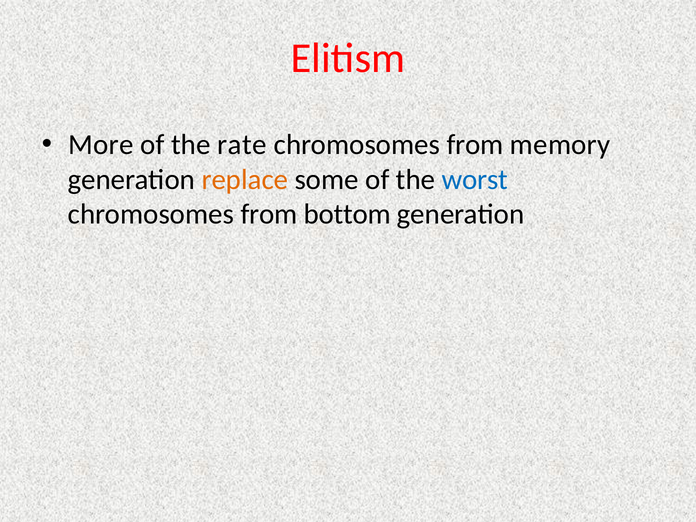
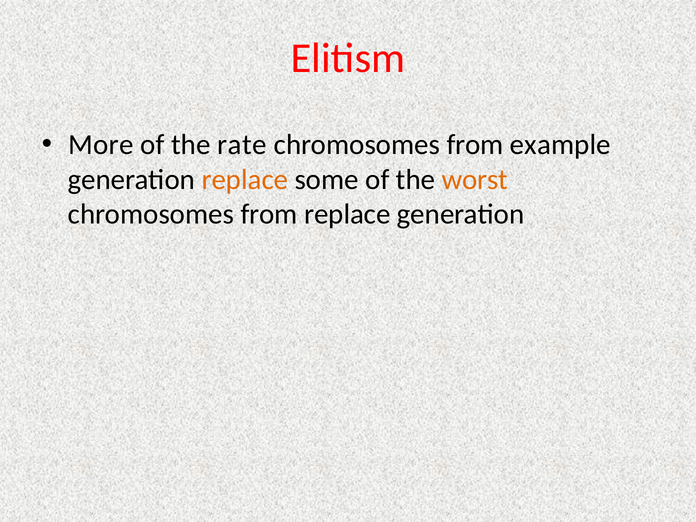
memory: memory -> example
worst colour: blue -> orange
from bottom: bottom -> replace
